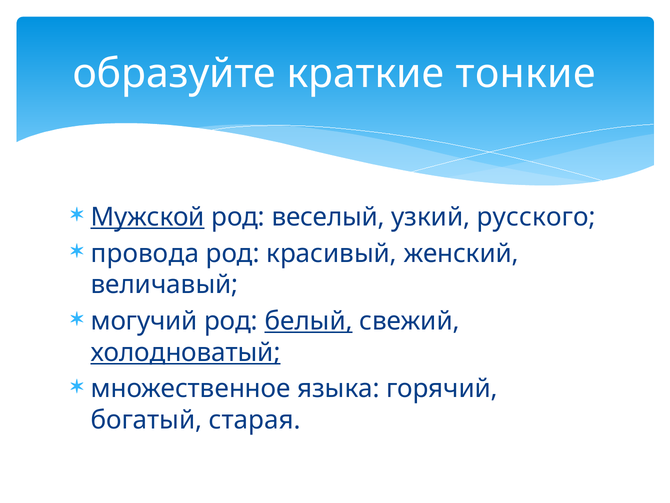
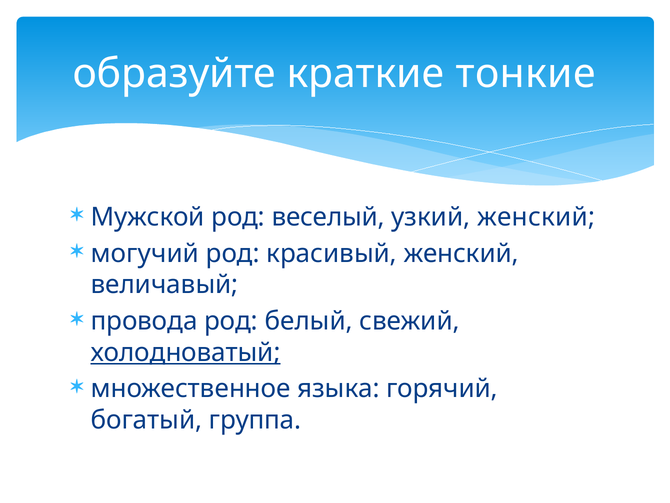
Мужской underline: present -> none
узкий русского: русского -> женский
провода: провода -> могучий
могучий: могучий -> провода
белый underline: present -> none
старая: старая -> группа
